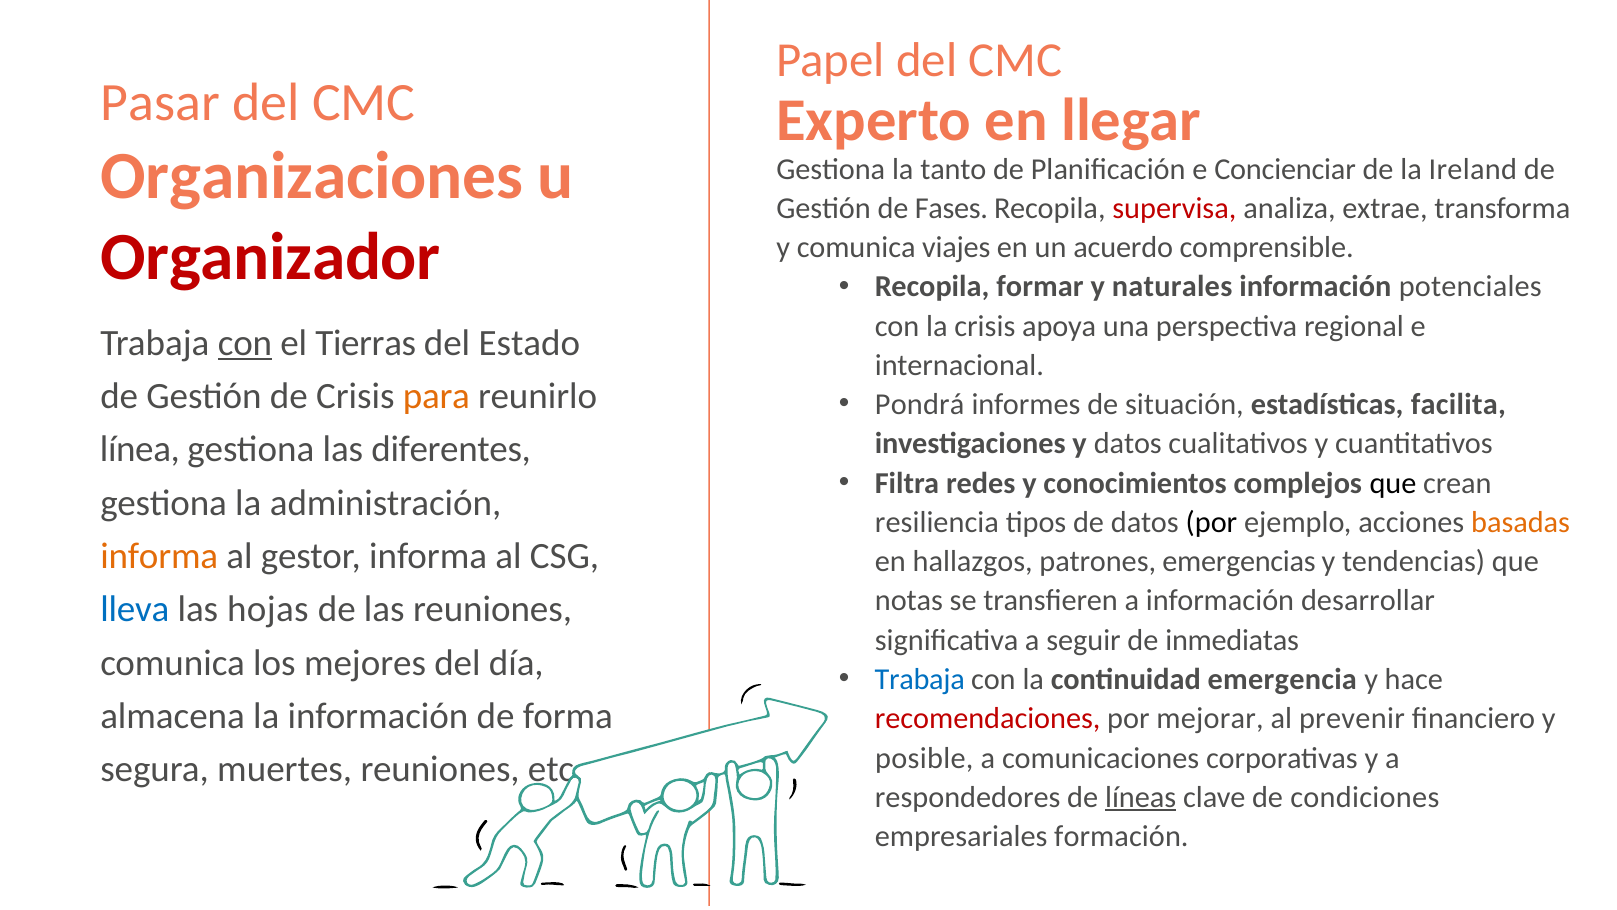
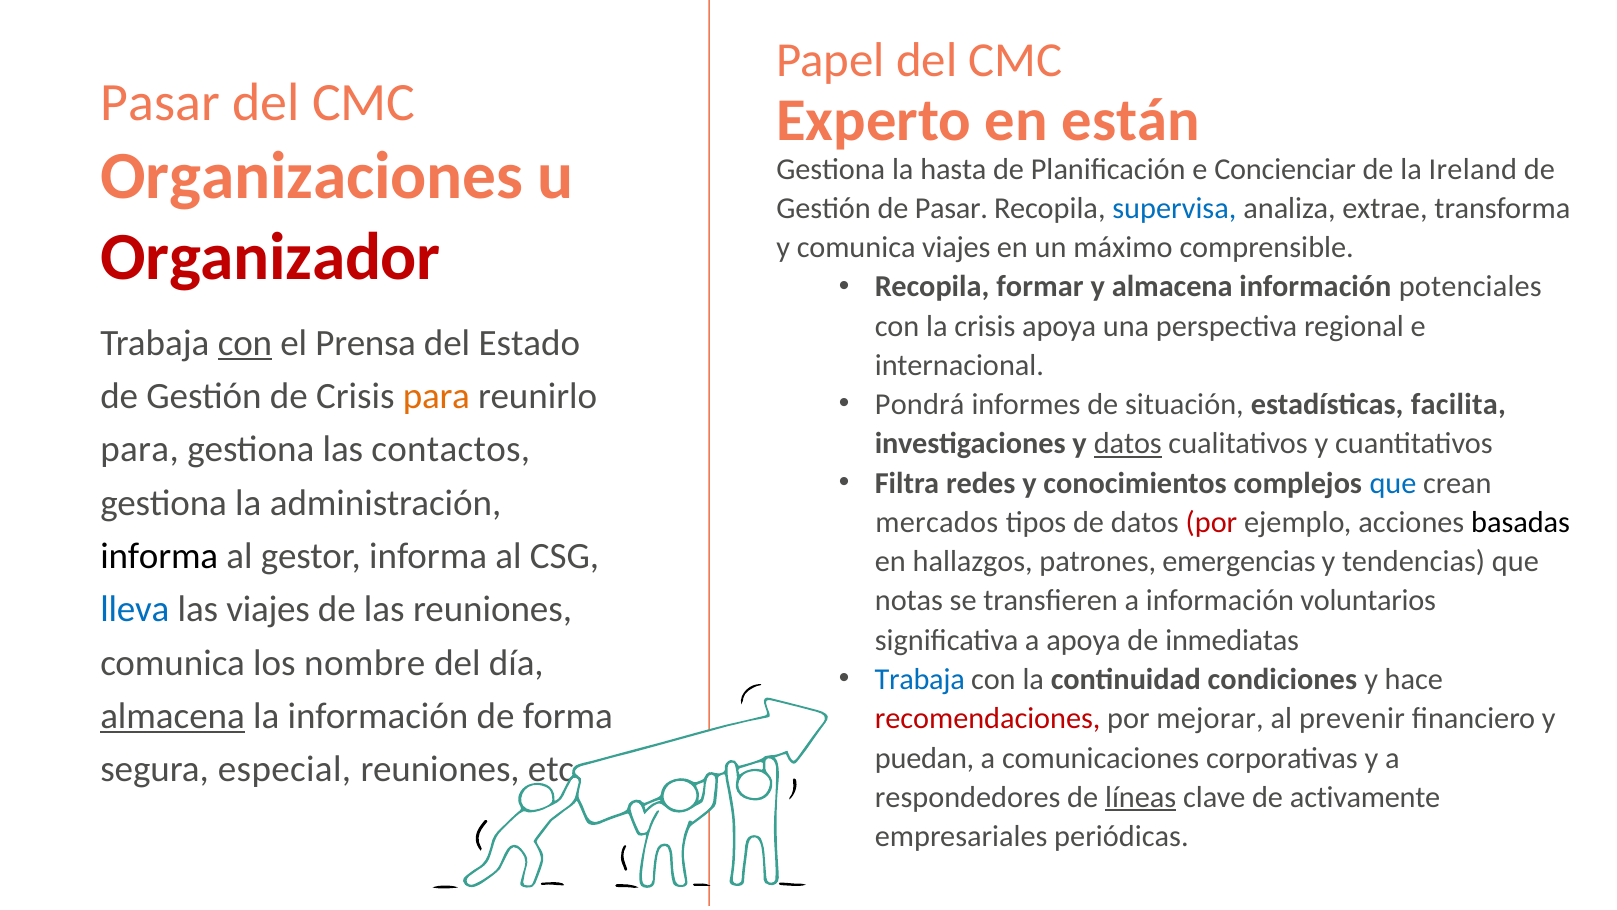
llegar: llegar -> están
tanto: tanto -> hasta
de Fases: Fases -> Pasar
supervisa colour: red -> blue
acuerdo: acuerdo -> máximo
y naturales: naturales -> almacena
Tierras: Tierras -> Prensa
datos at (1128, 444) underline: none -> present
línea at (140, 450): línea -> para
diferentes: diferentes -> contactos
que at (1393, 483) colour: black -> blue
resiliencia: resiliencia -> mercados
por at (1211, 522) colour: black -> red
basadas colour: orange -> black
informa at (159, 556) colour: orange -> black
desarrollar: desarrollar -> voluntarios
las hojas: hojas -> viajes
a seguir: seguir -> apoya
mejores: mejores -> nombre
emergencia: emergencia -> condiciones
almacena at (173, 716) underline: none -> present
posible: posible -> puedan
muertes: muertes -> especial
condiciones: condiciones -> activamente
formación: formación -> periódicas
